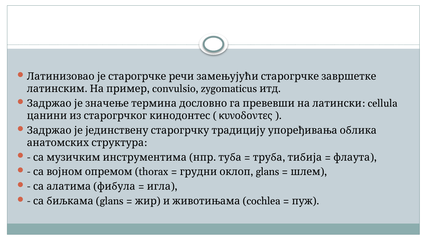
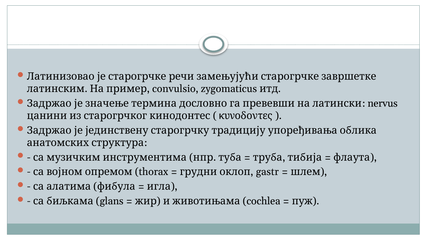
cellula: cellula -> nervus
glans at (267, 172): glans -> gastr
